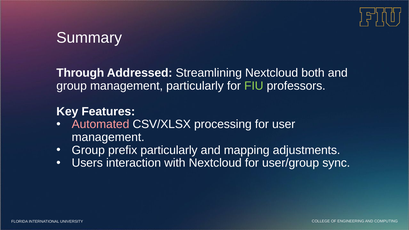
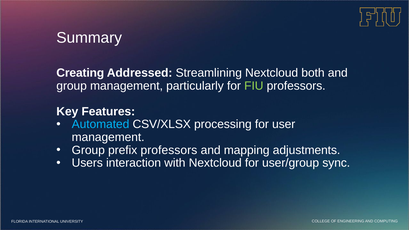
Through: Through -> Creating
Automated colour: pink -> light blue
prefix particularly: particularly -> professors
